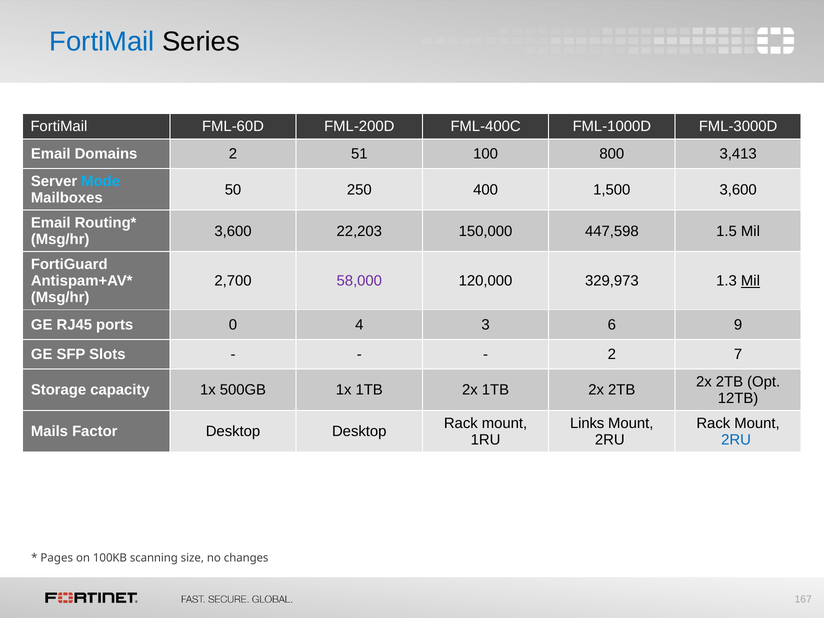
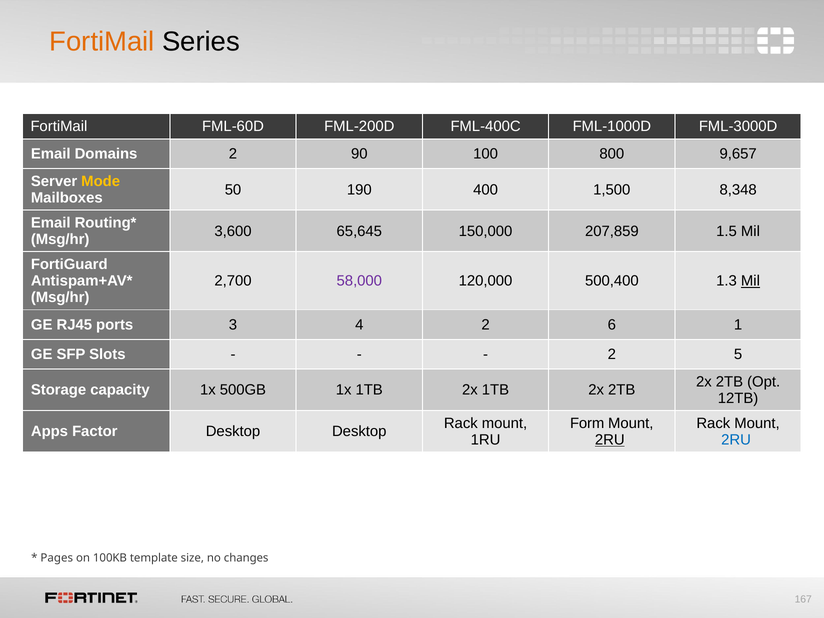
FortiMail at (102, 42) colour: blue -> orange
51: 51 -> 90
3,413: 3,413 -> 9,657
Mode colour: light blue -> yellow
250: 250 -> 190
1,500 3,600: 3,600 -> 8,348
22,203: 22,203 -> 65,645
447,598: 447,598 -> 207,859
329,973: 329,973 -> 500,400
0: 0 -> 3
4 3: 3 -> 2
9: 9 -> 1
7: 7 -> 5
Links: Links -> Form
Mails: Mails -> Apps
2RU at (610, 440) underline: none -> present
scanning: scanning -> template
